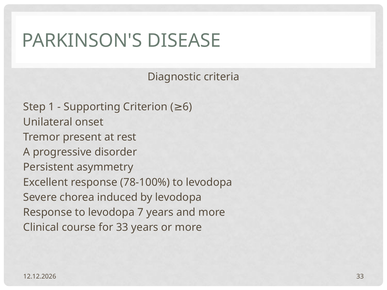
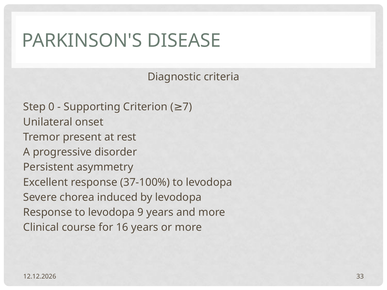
1: 1 -> 0
6: 6 -> 7
78-100%: 78-100% -> 37-100%
7: 7 -> 9
for 33: 33 -> 16
